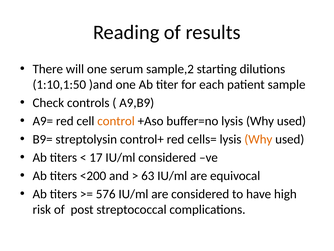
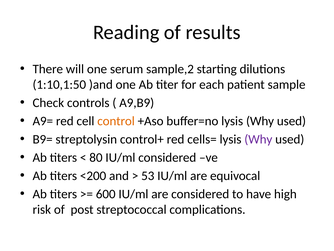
Why at (258, 139) colour: orange -> purple
17: 17 -> 80
63: 63 -> 53
576: 576 -> 600
